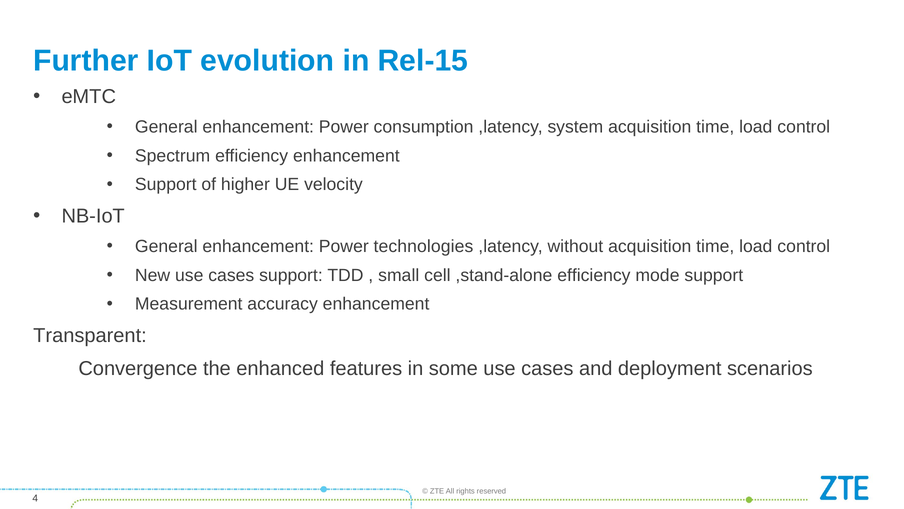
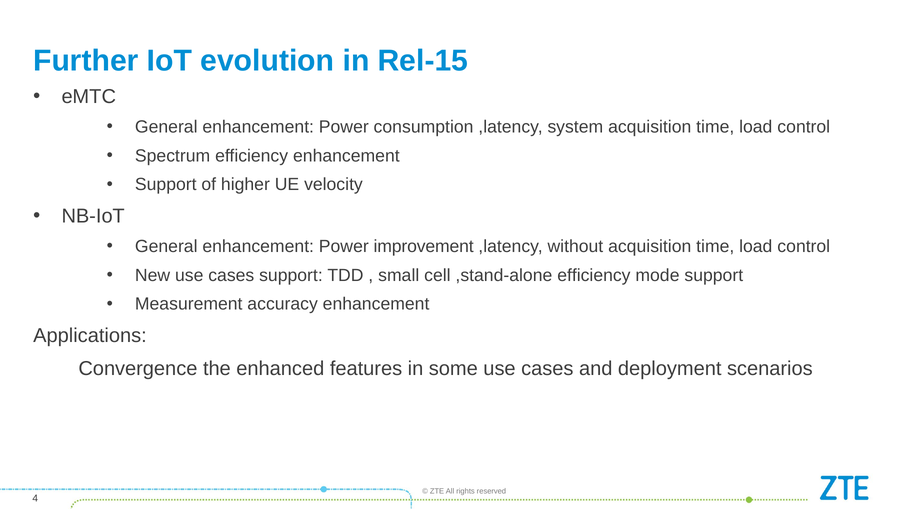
technologies: technologies -> improvement
Transparent: Transparent -> Applications
